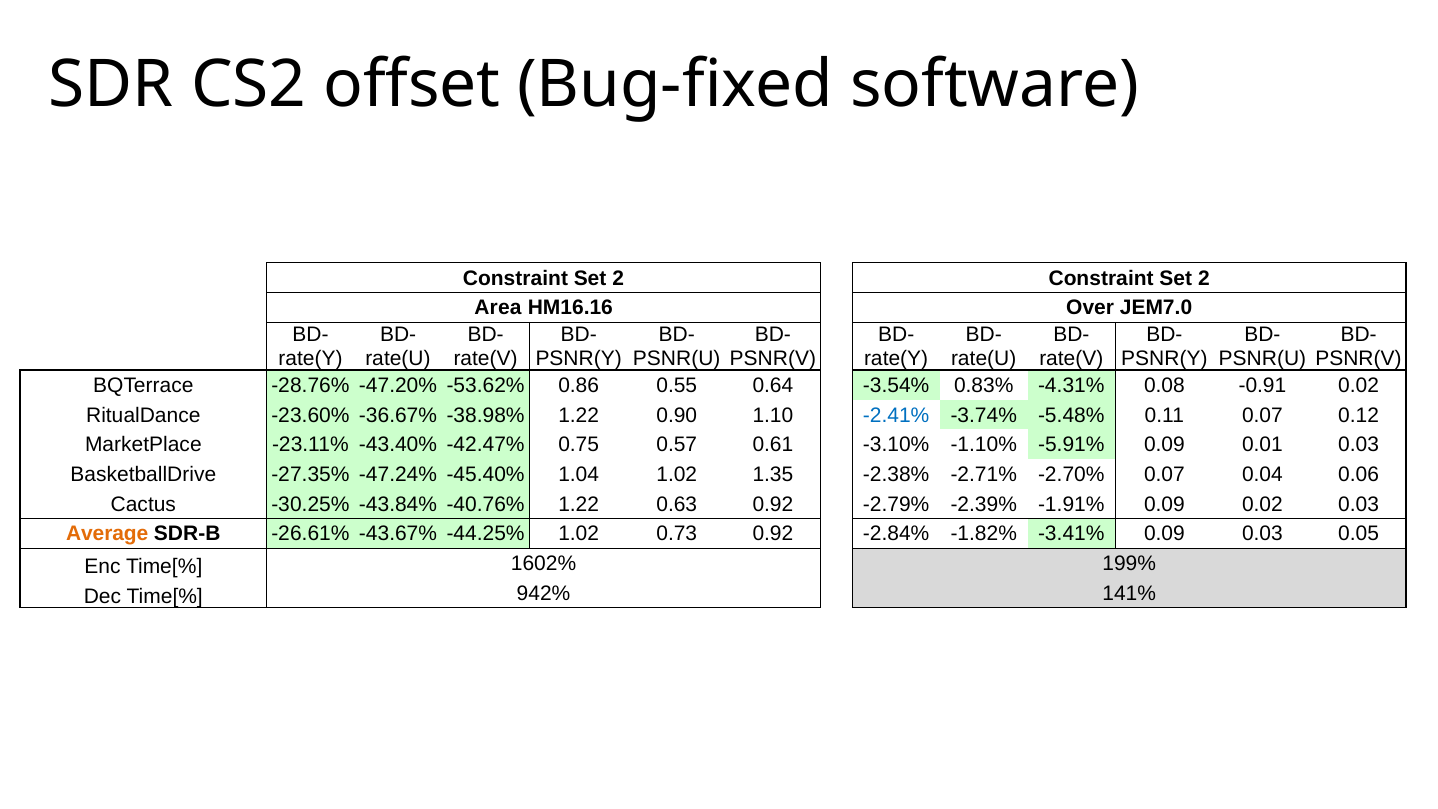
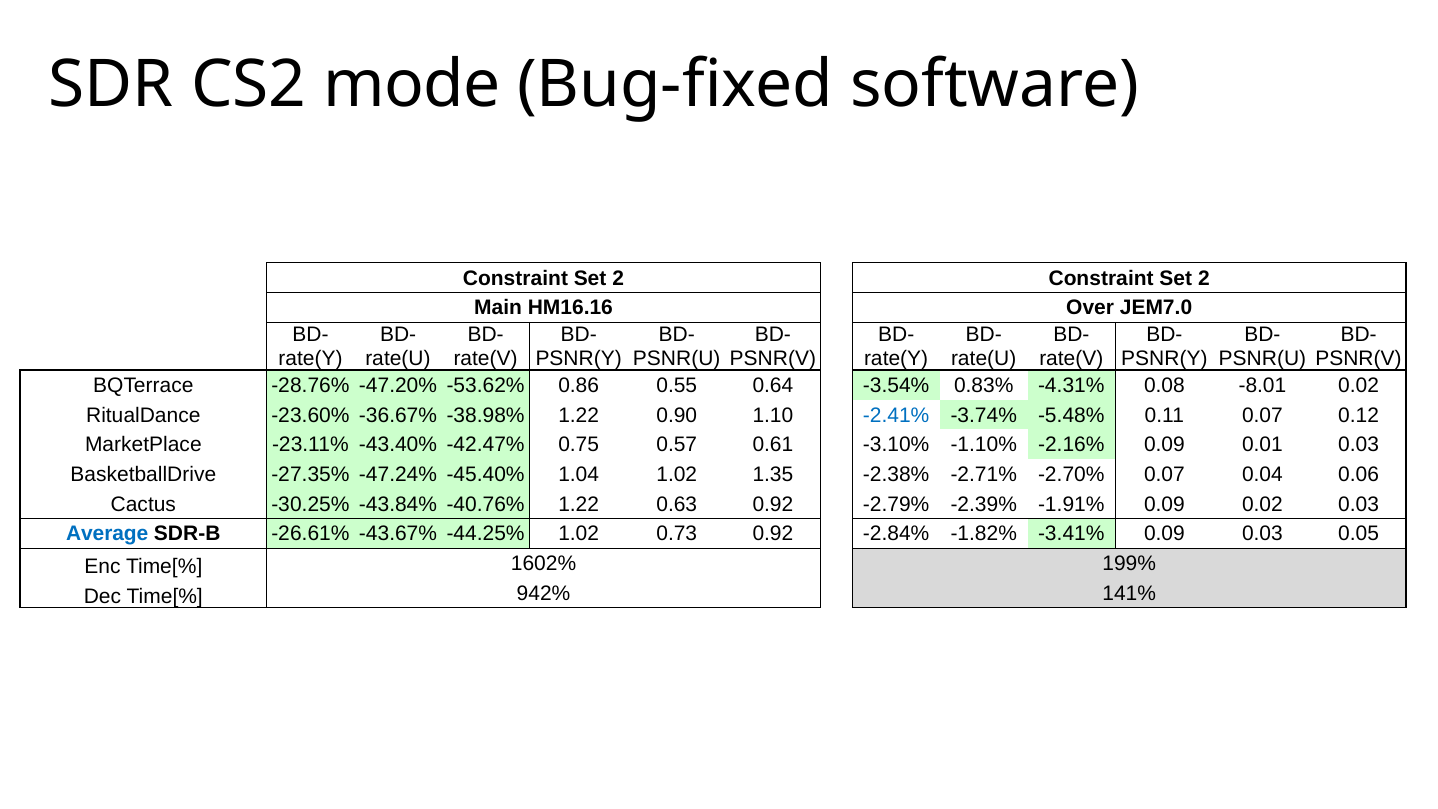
offset: offset -> mode
Area: Area -> Main
-0.91: -0.91 -> -8.01
-5.91%: -5.91% -> -2.16%
Average colour: orange -> blue
